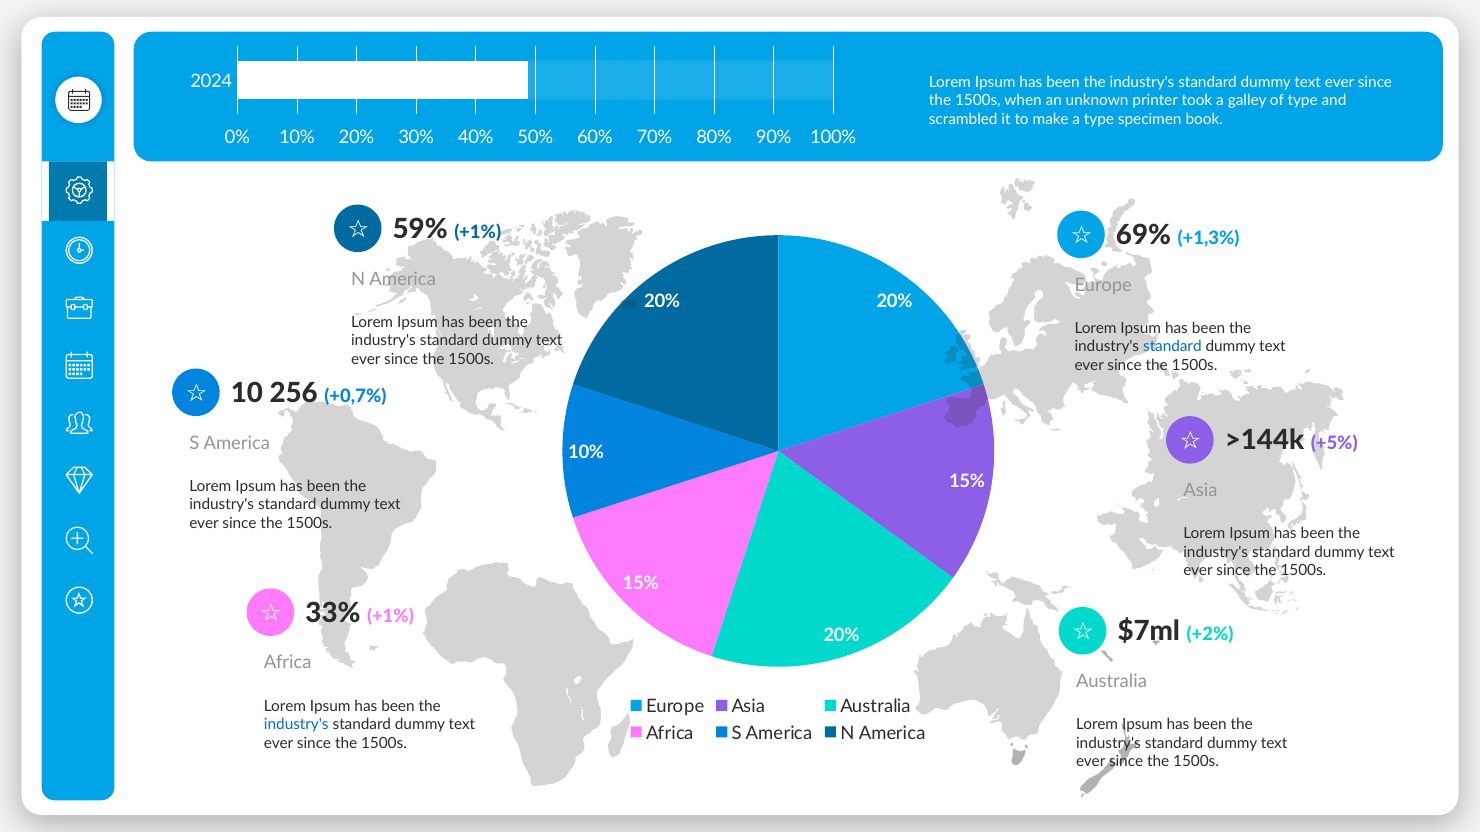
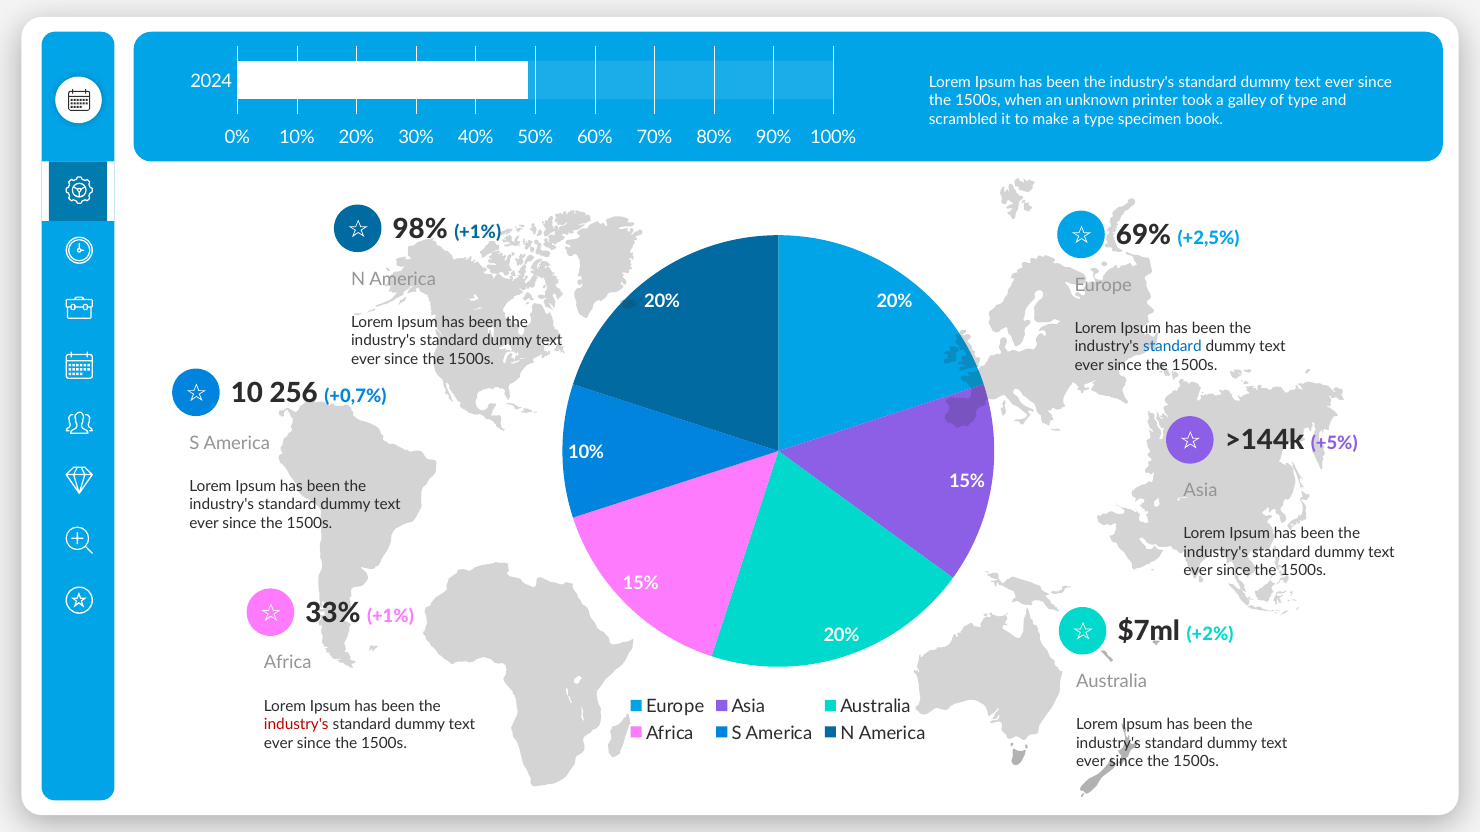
59%: 59% -> 98%
+1,3%: +1,3% -> +2,5%
industry's at (296, 725) colour: blue -> red
